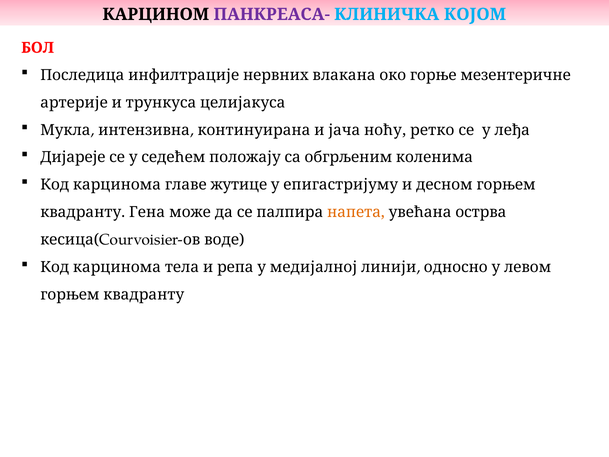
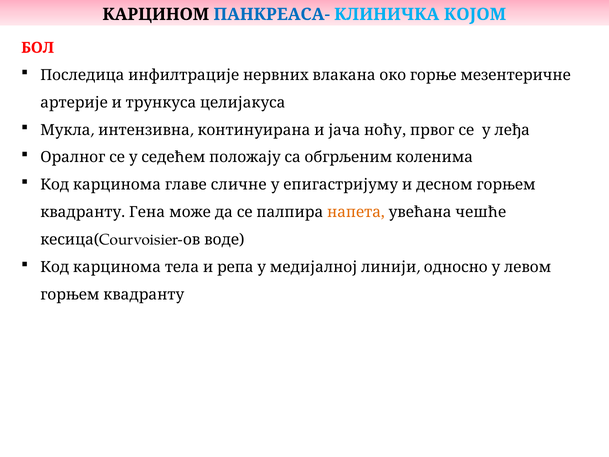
ПАНКРЕАСА- colour: purple -> blue
ретко: ретко -> првог
Дијареје: Дијареје -> Оралног
жутице: жутице -> сличне
острва: острва -> чешће
